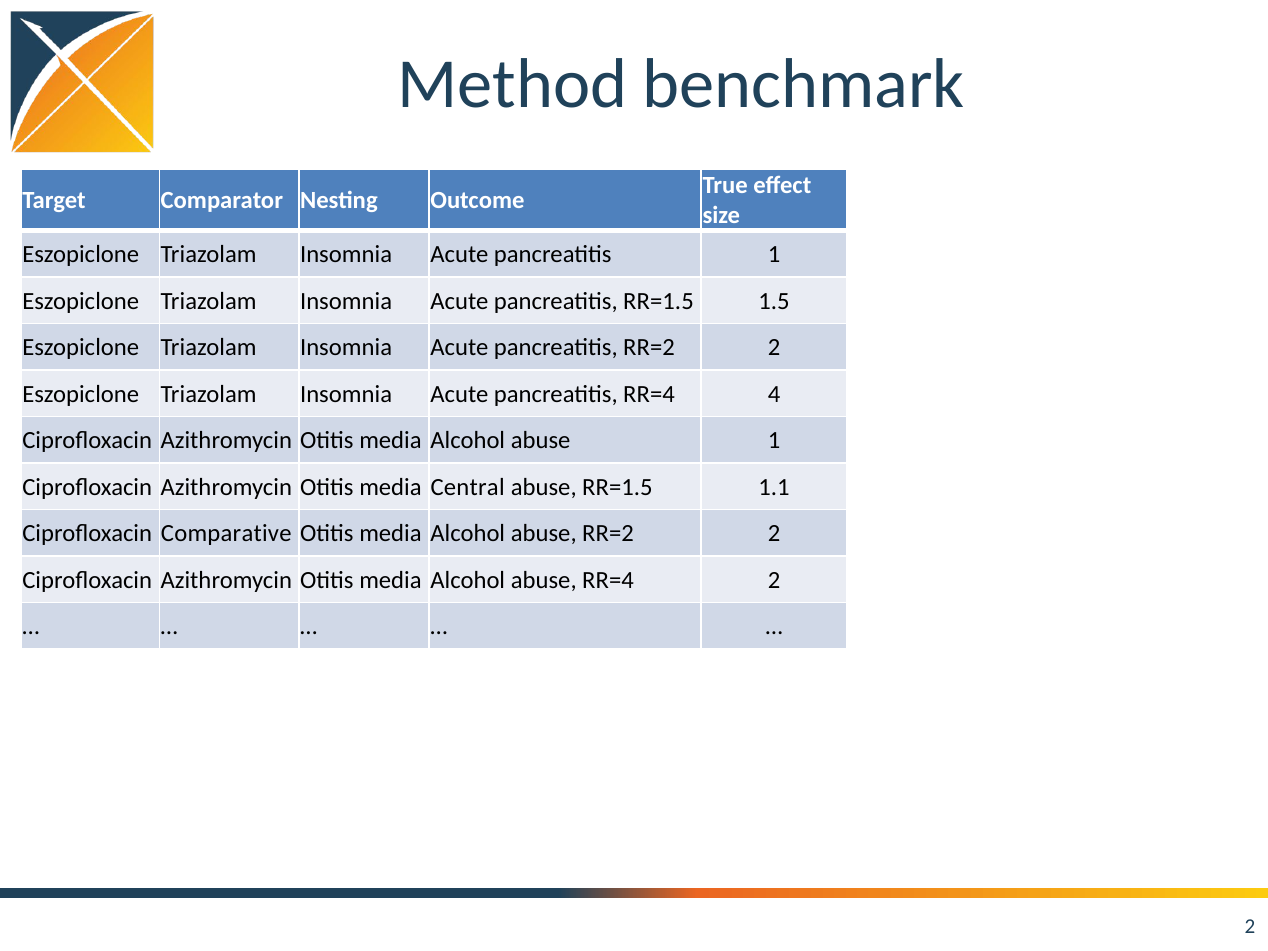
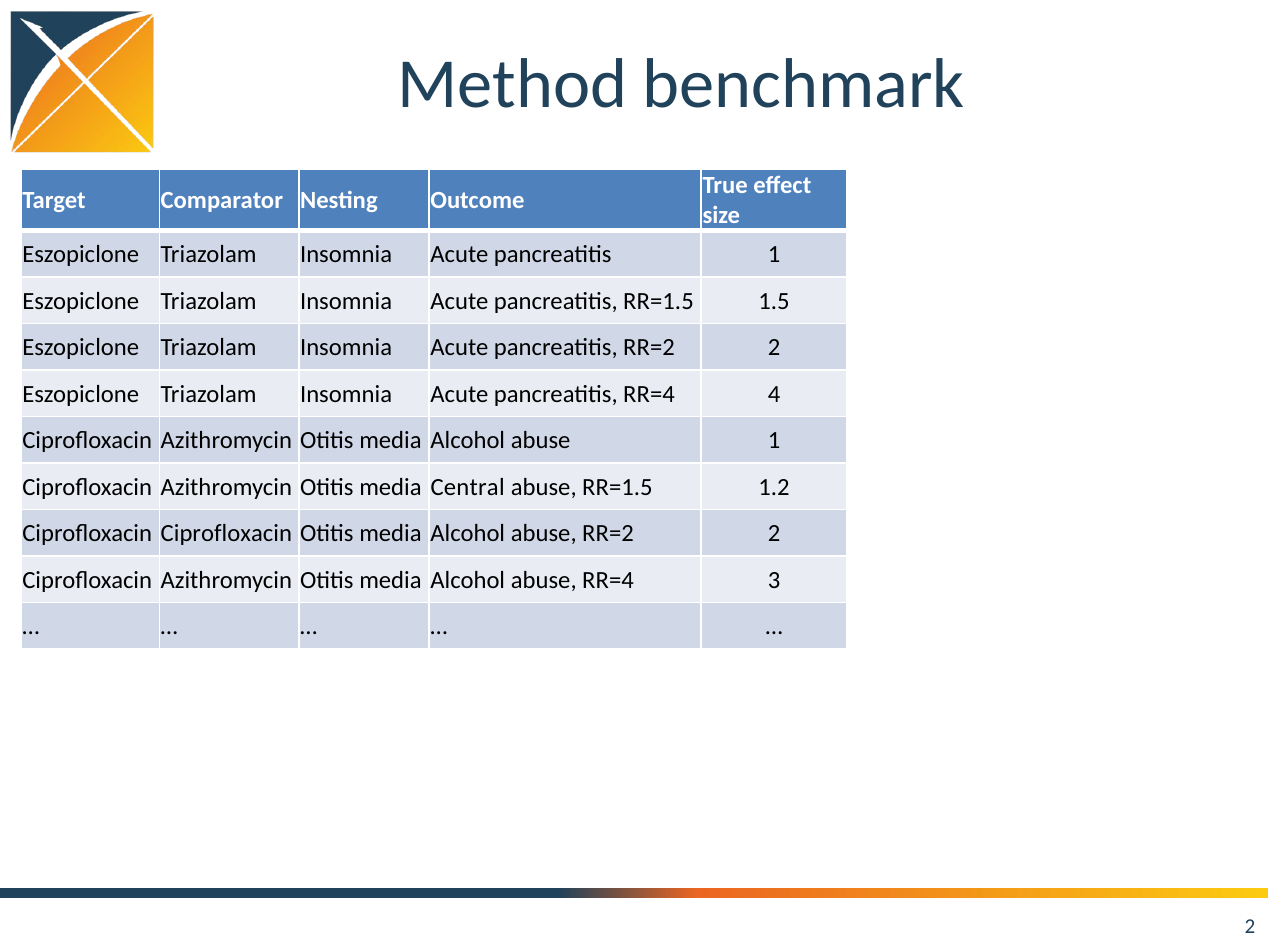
1.1: 1.1 -> 1.2
Ciprofloxacin Comparative: Comparative -> Ciprofloxacin
RR=4 2: 2 -> 3
